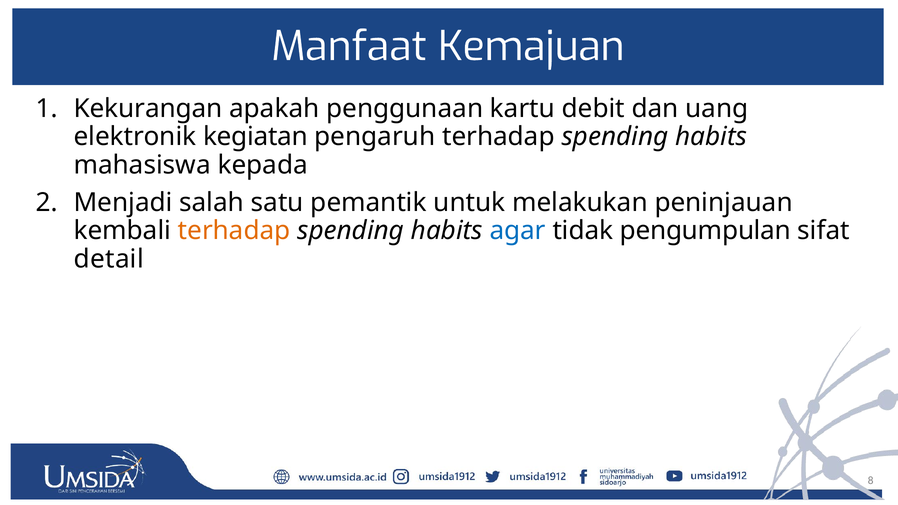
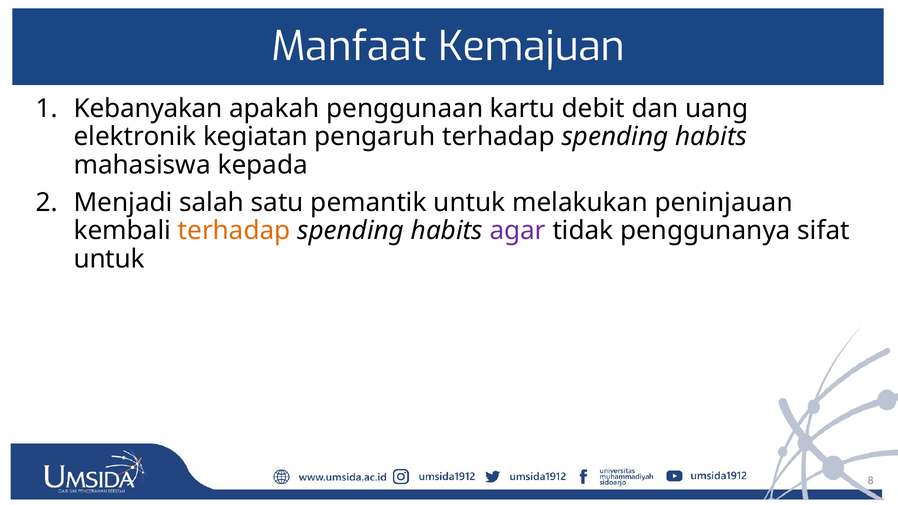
Kekurangan: Kekurangan -> Kebanyakan
agar colour: blue -> purple
pengumpulan: pengumpulan -> penggunanya
detail at (109, 259): detail -> untuk
